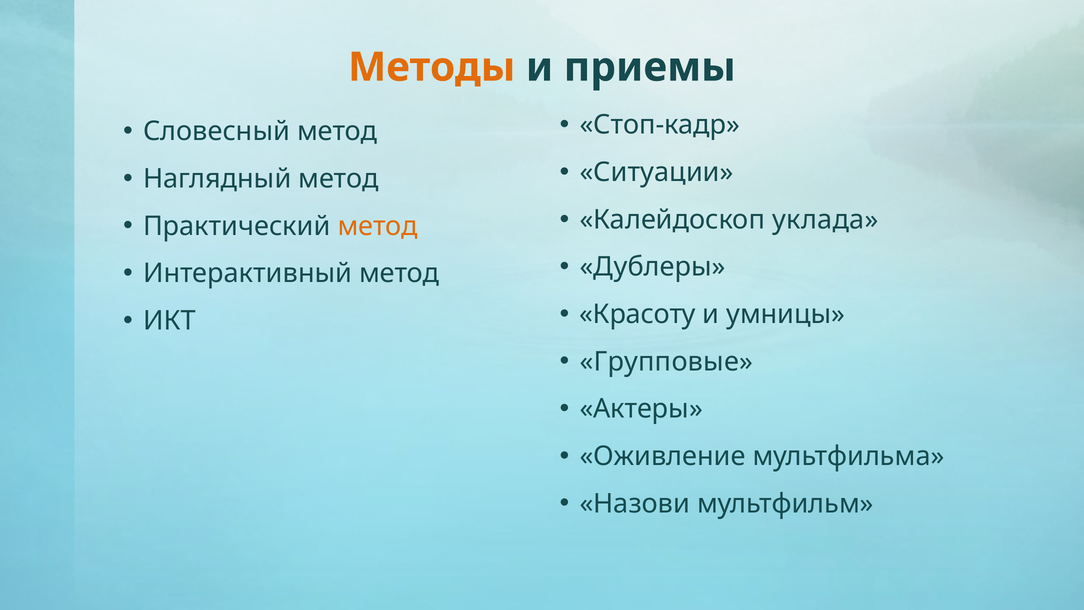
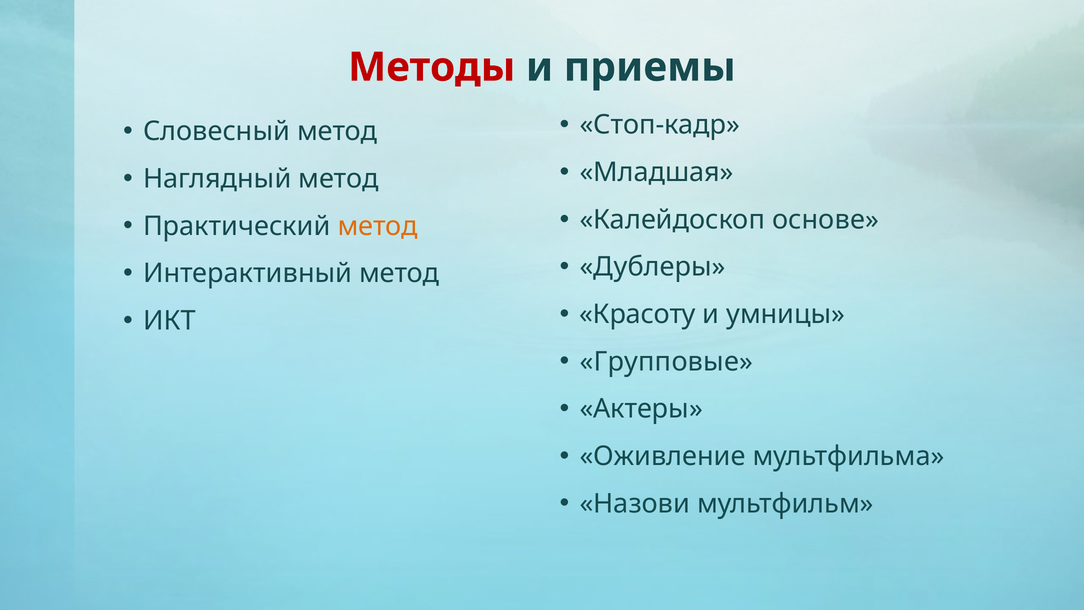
Методы colour: orange -> red
Ситуации: Ситуации -> Младшая
уклада: уклада -> основе
